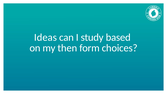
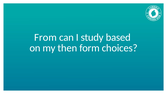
Ideas: Ideas -> From
